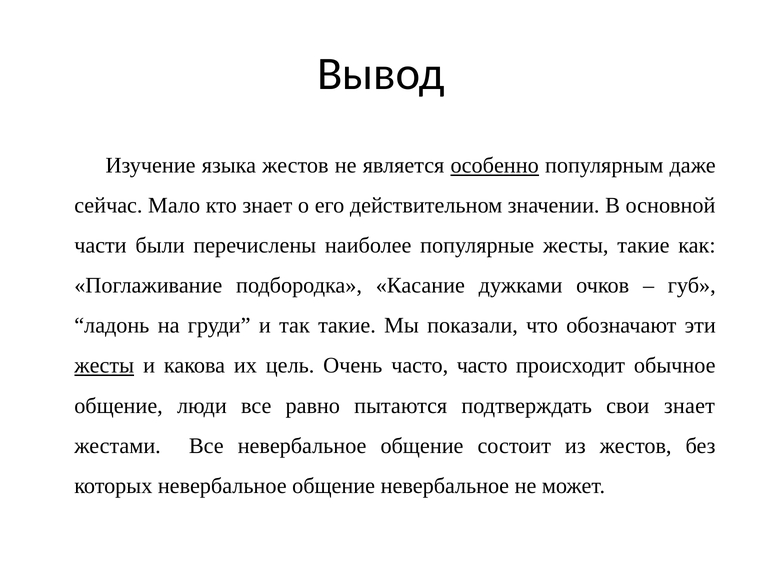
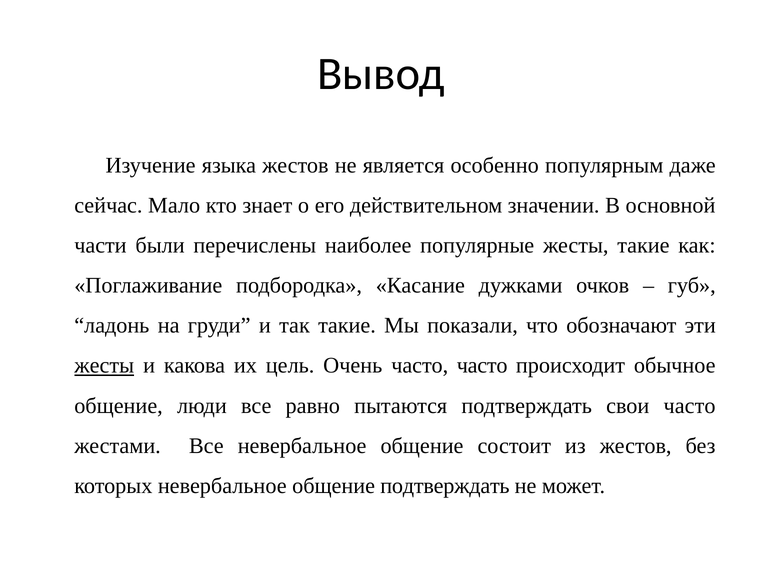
особенно underline: present -> none
свои знает: знает -> часто
общение невербальное: невербальное -> подтверждать
